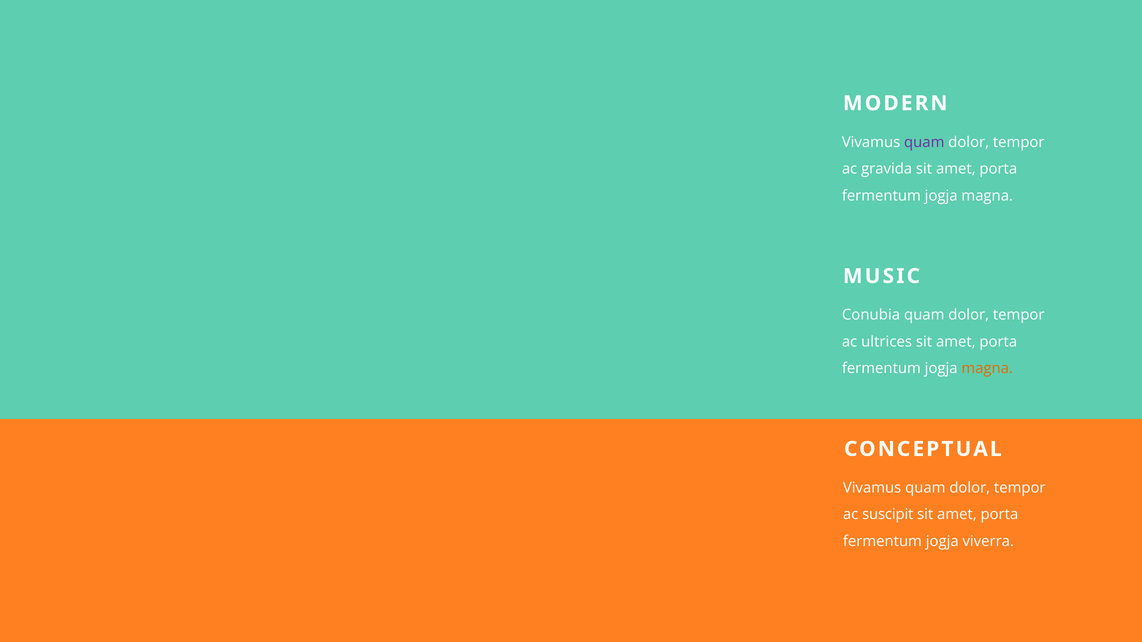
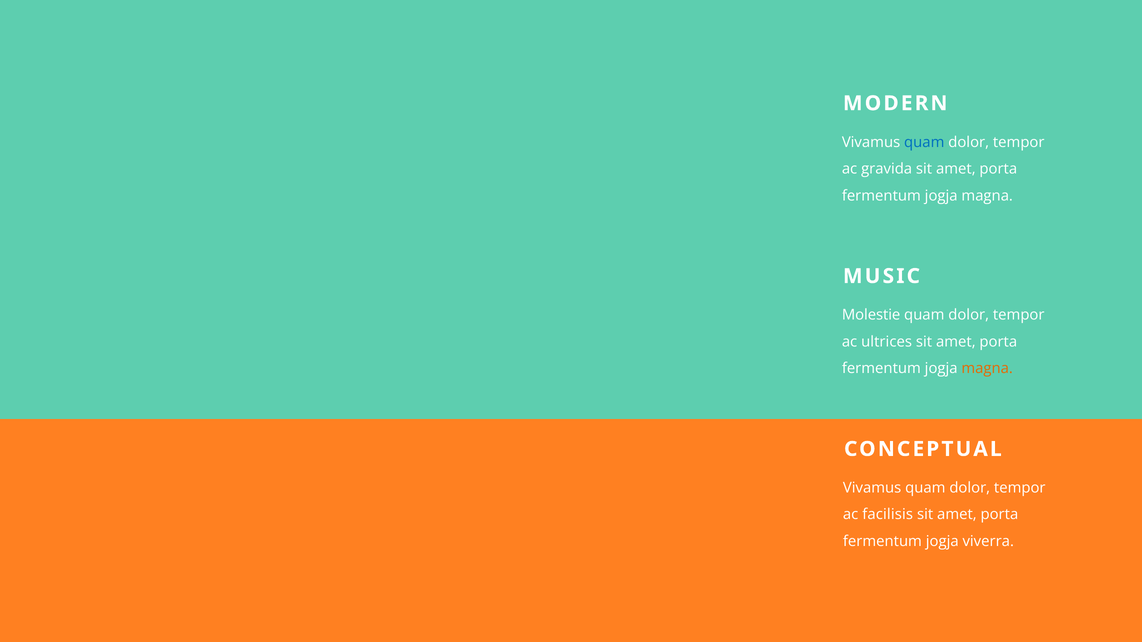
quam at (924, 142) colour: purple -> blue
Conubia: Conubia -> Molestie
suscipit: suscipit -> facilisis
